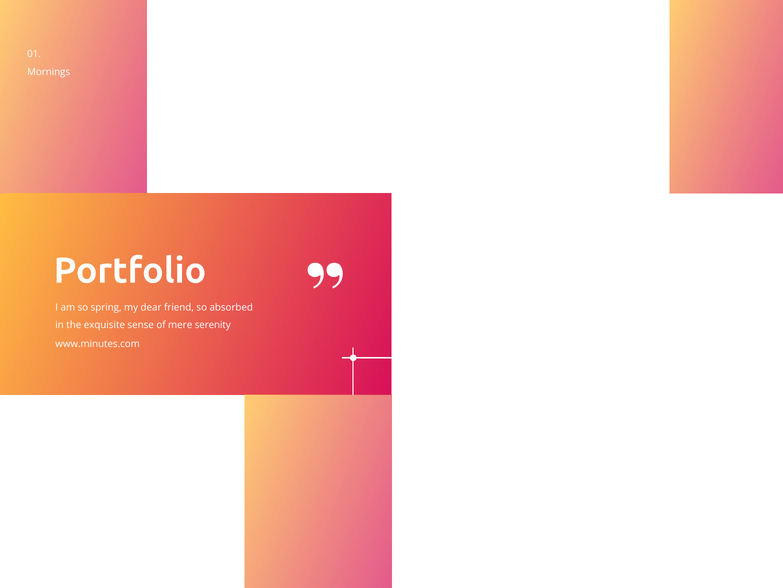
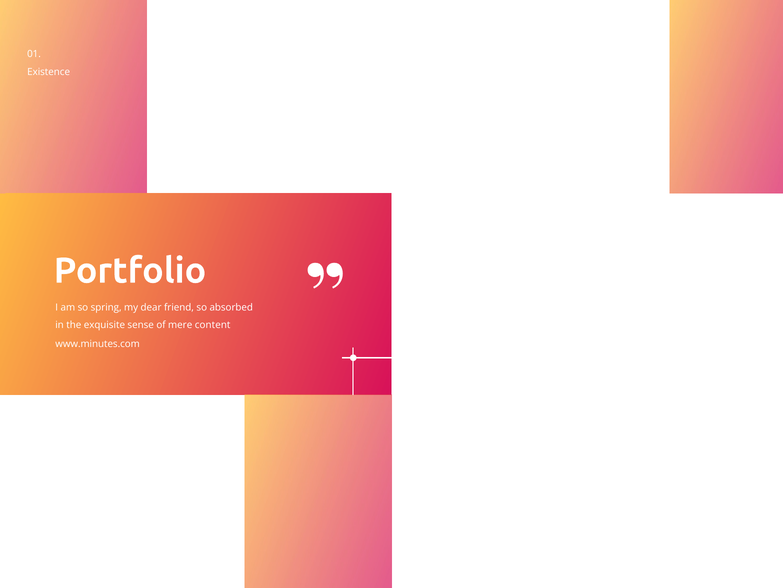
Mornings: Mornings -> Existence
serenity: serenity -> content
